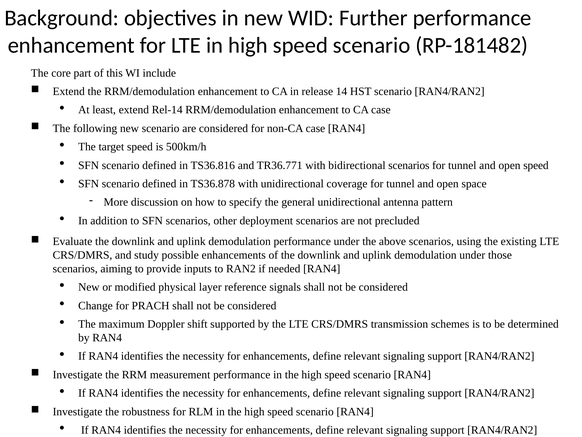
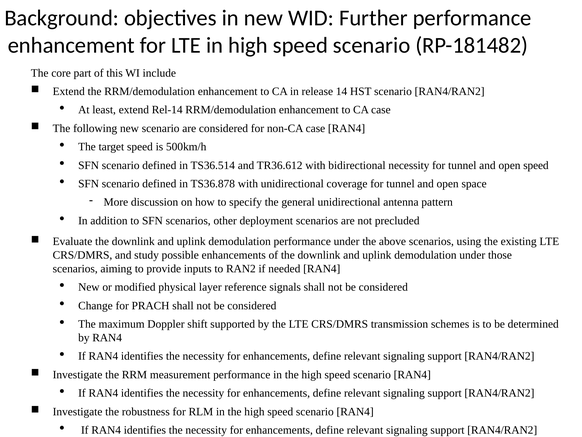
TS36.816: TS36.816 -> TS36.514
TR36.771: TR36.771 -> TR36.612
bidirectional scenarios: scenarios -> necessity
